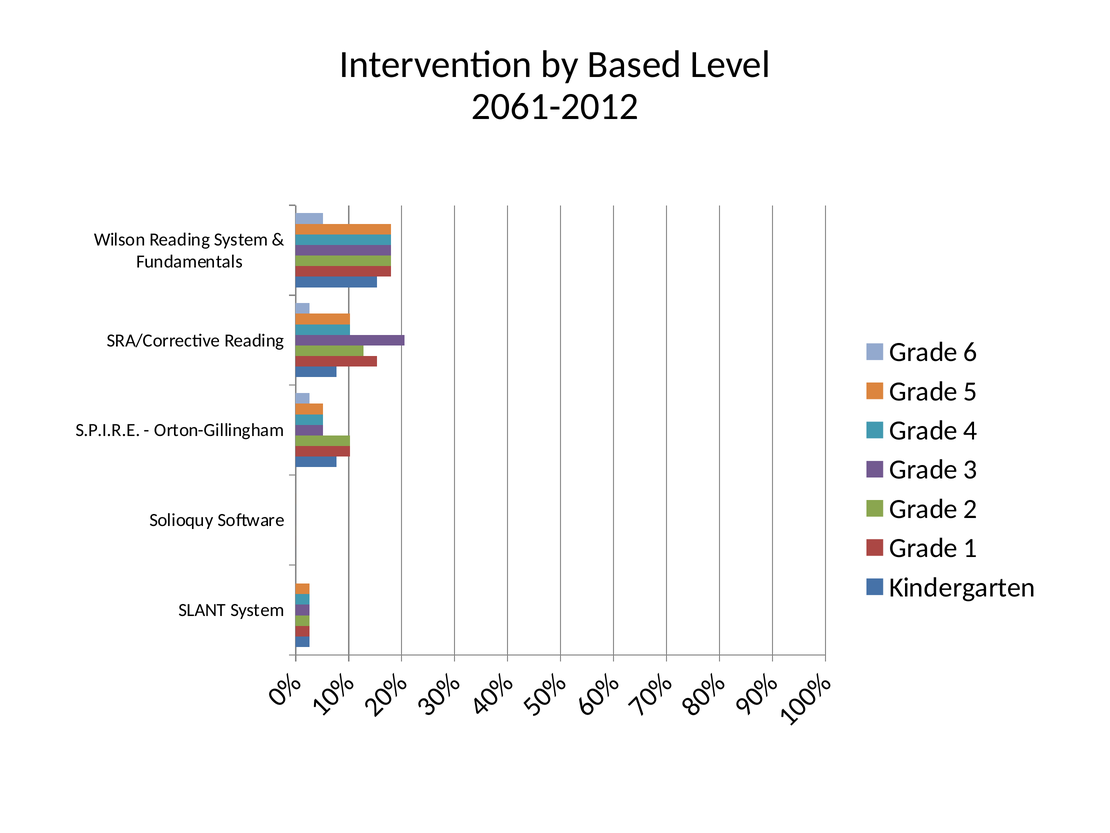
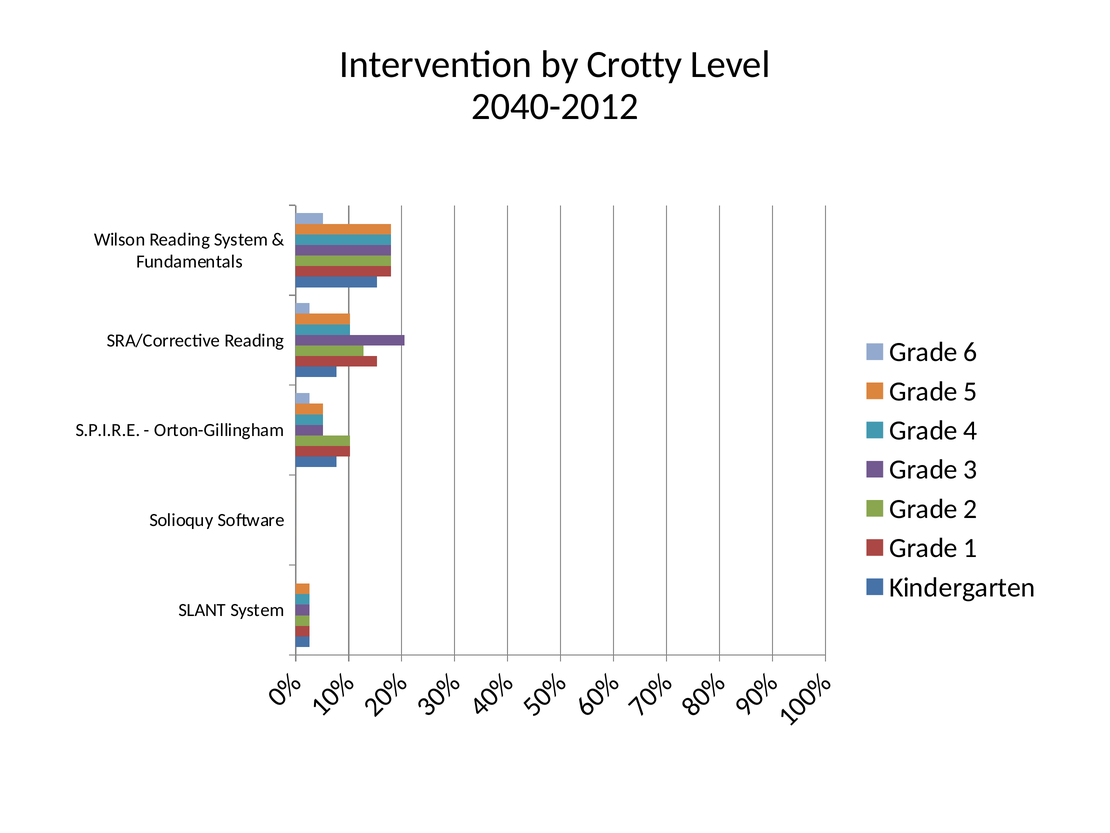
Based: Based -> Crotty
2061-2012: 2061-2012 -> 2040-2012
